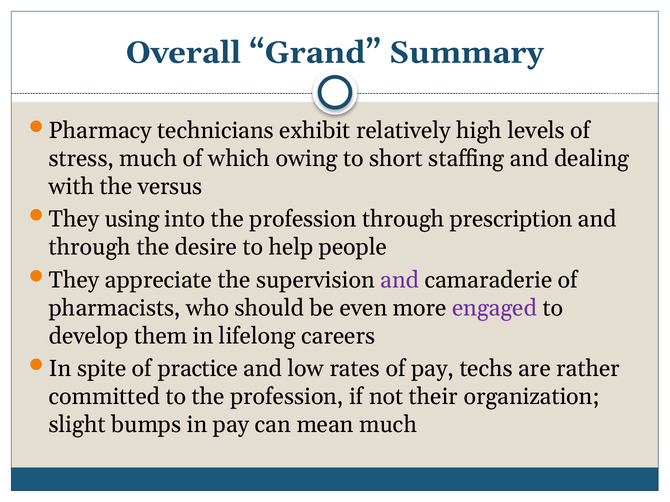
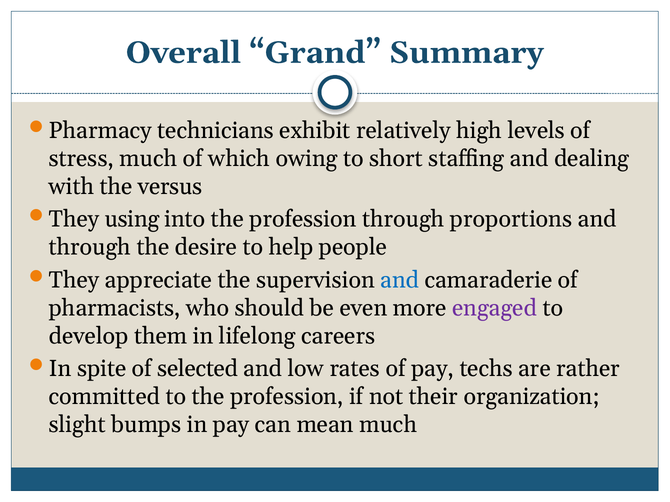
prescription: prescription -> proportions
and at (400, 280) colour: purple -> blue
practice: practice -> selected
